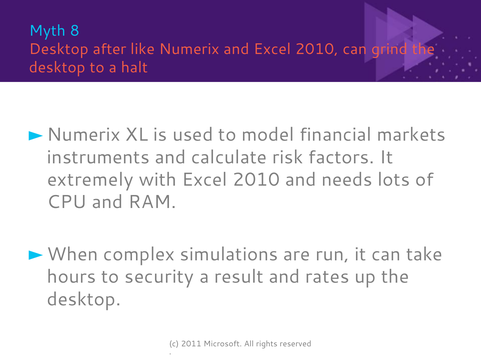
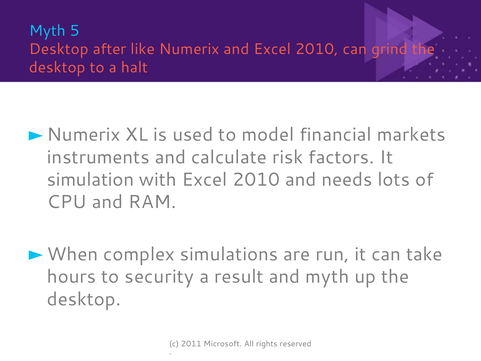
8: 8 -> 5
extremely: extremely -> simulation
and rates: rates -> myth
